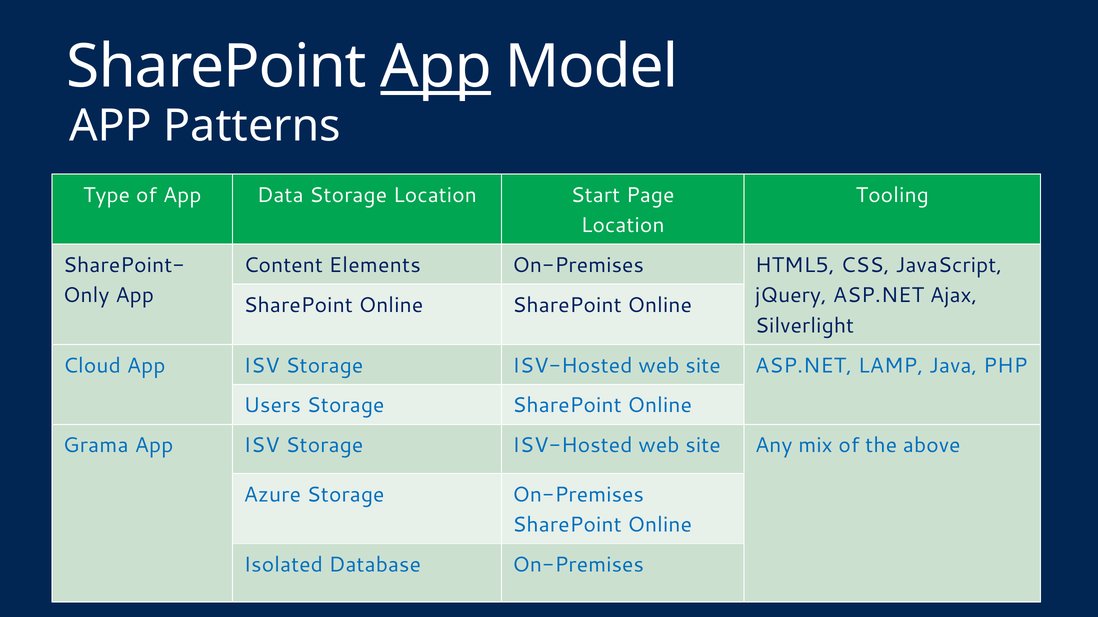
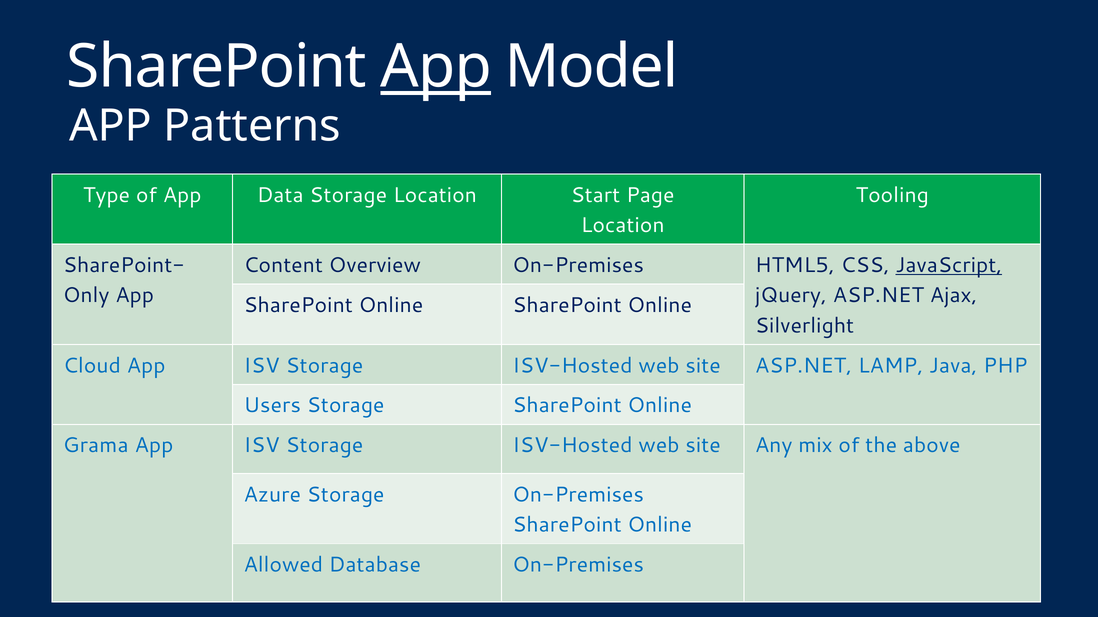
Elements: Elements -> Overview
JavaScript underline: none -> present
Isolated: Isolated -> Allowed
